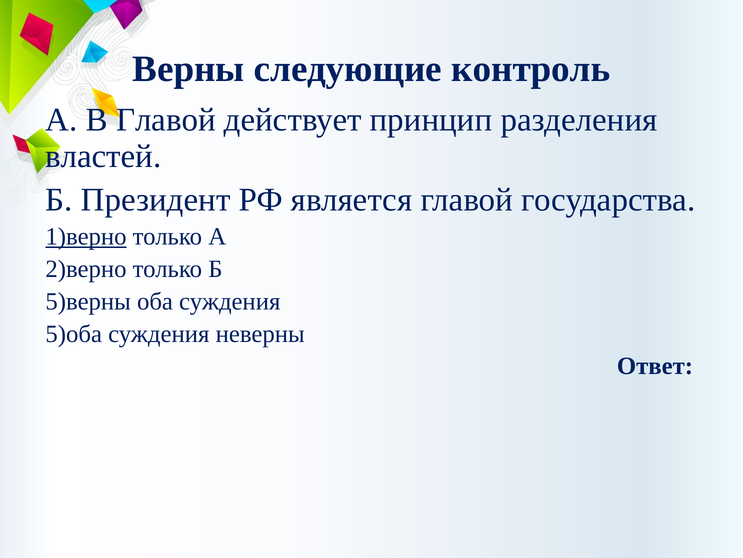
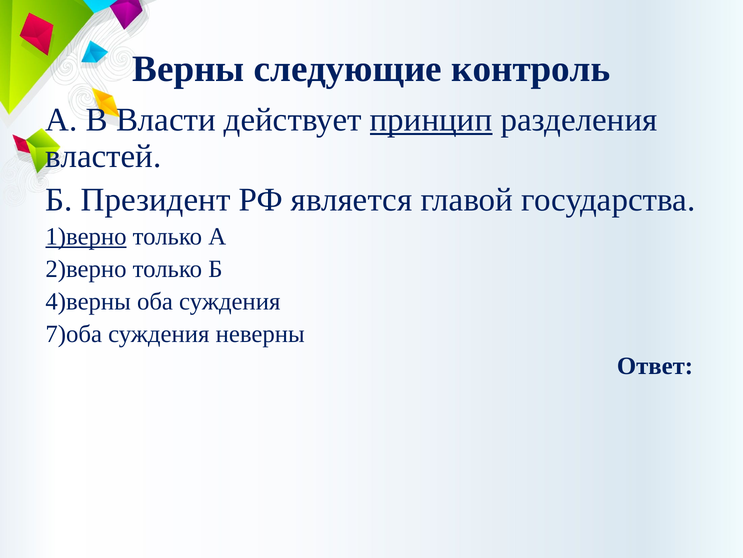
В Главой: Главой -> Власти
принцип underline: none -> present
5)верны: 5)верны -> 4)верны
5)оба: 5)оба -> 7)оба
